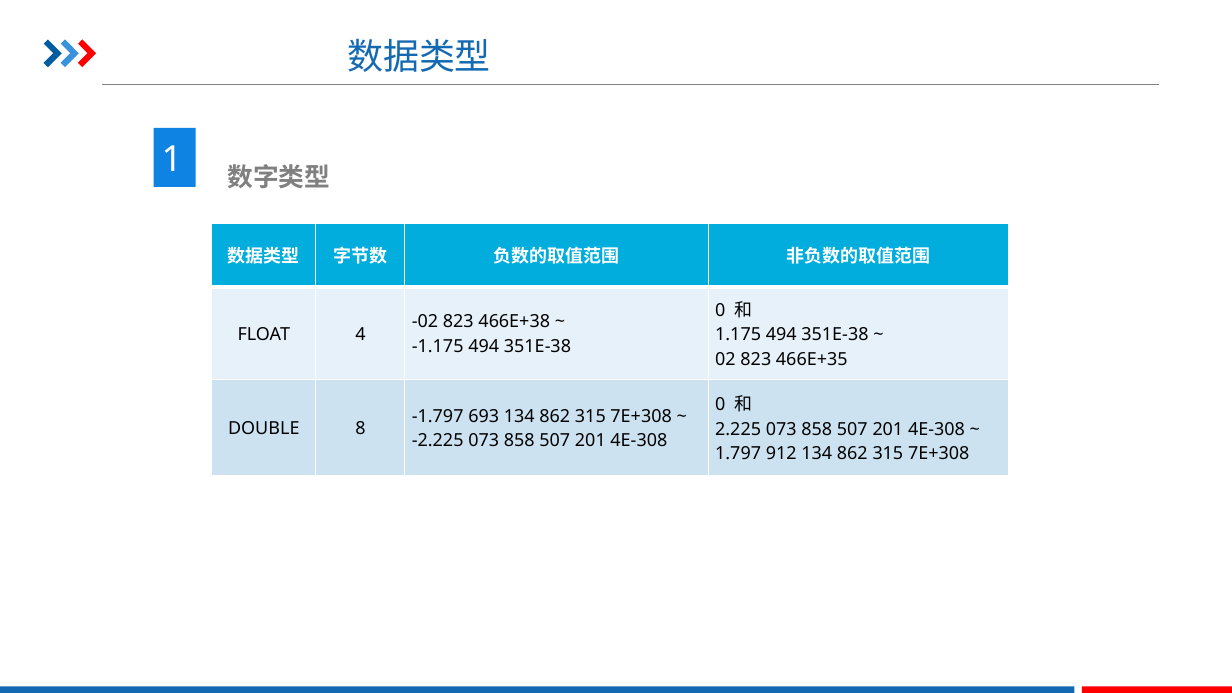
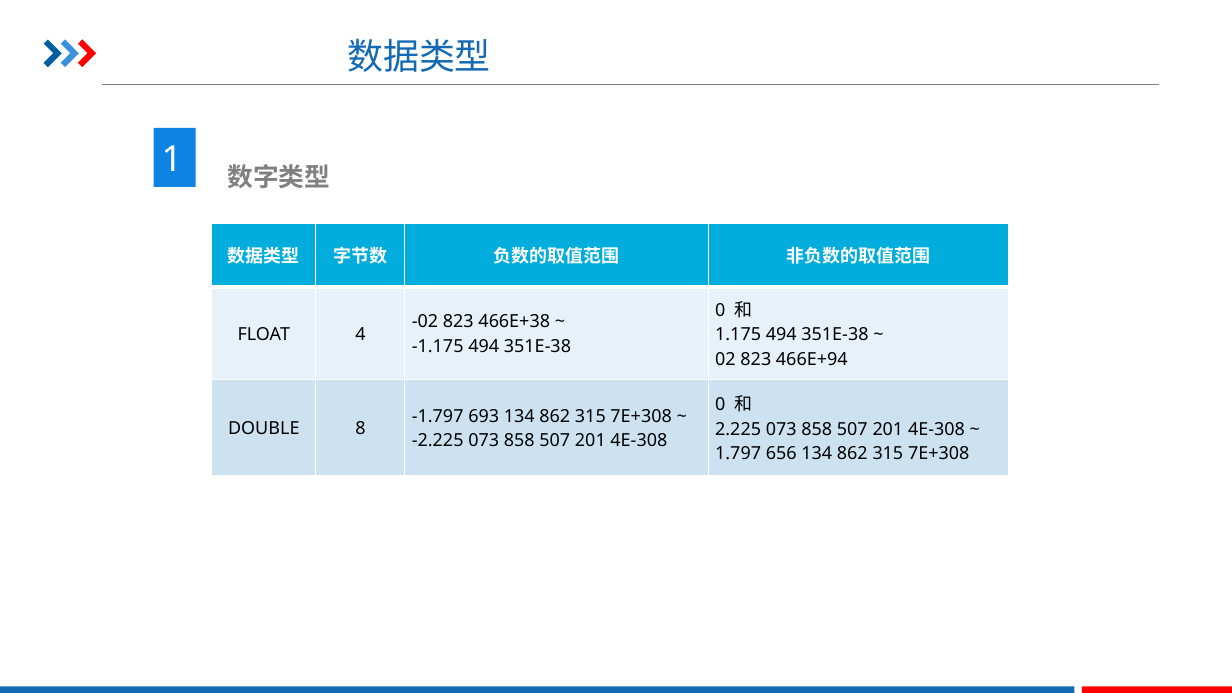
466E+35: 466E+35 -> 466E+94
912: 912 -> 656
